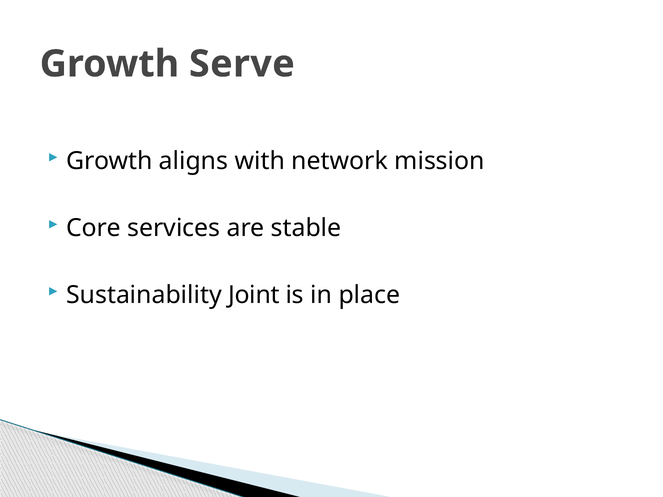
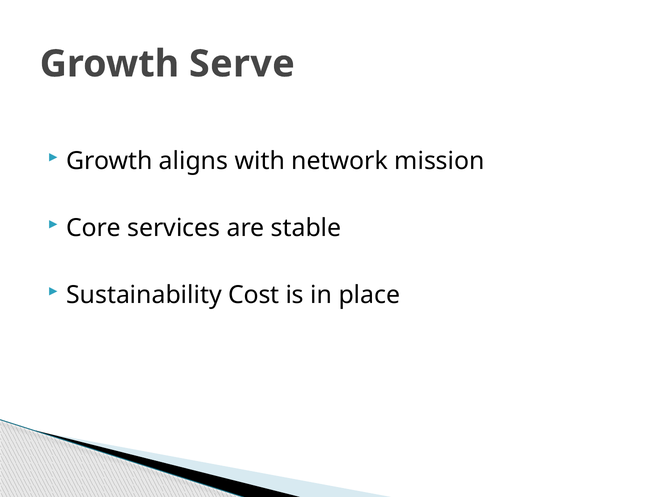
Joint: Joint -> Cost
